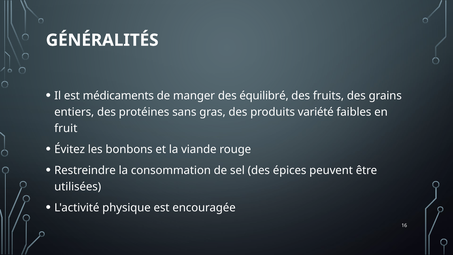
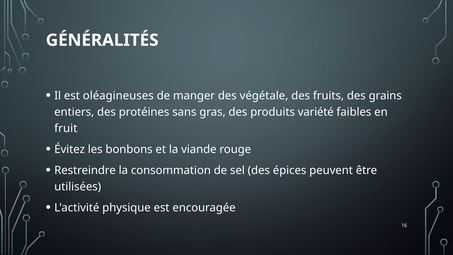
médicaments: médicaments -> oléagineuses
équilibré: équilibré -> végétale
